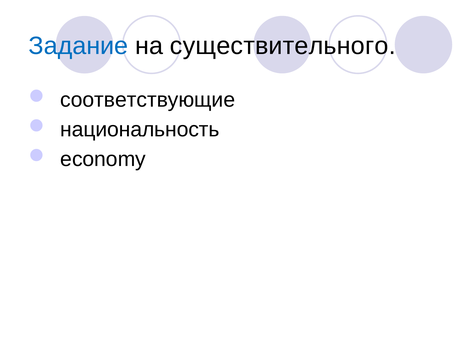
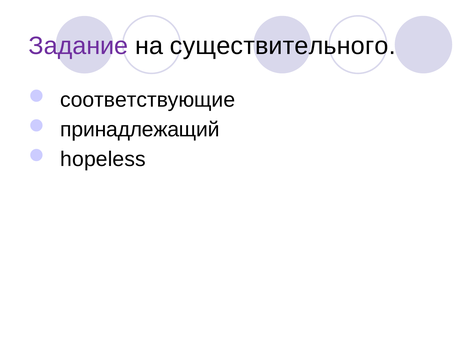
Задание colour: blue -> purple
национальность: национальность -> принадлежащий
economy: economy -> hopeless
